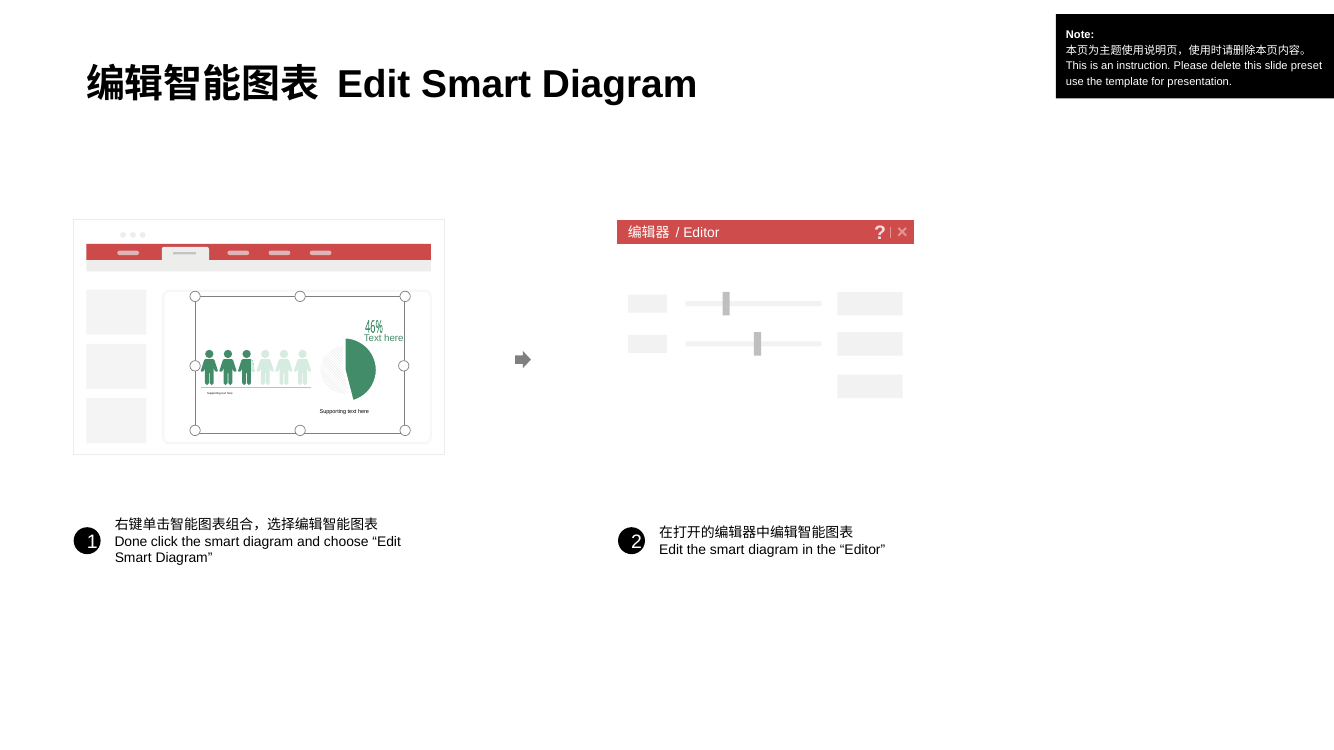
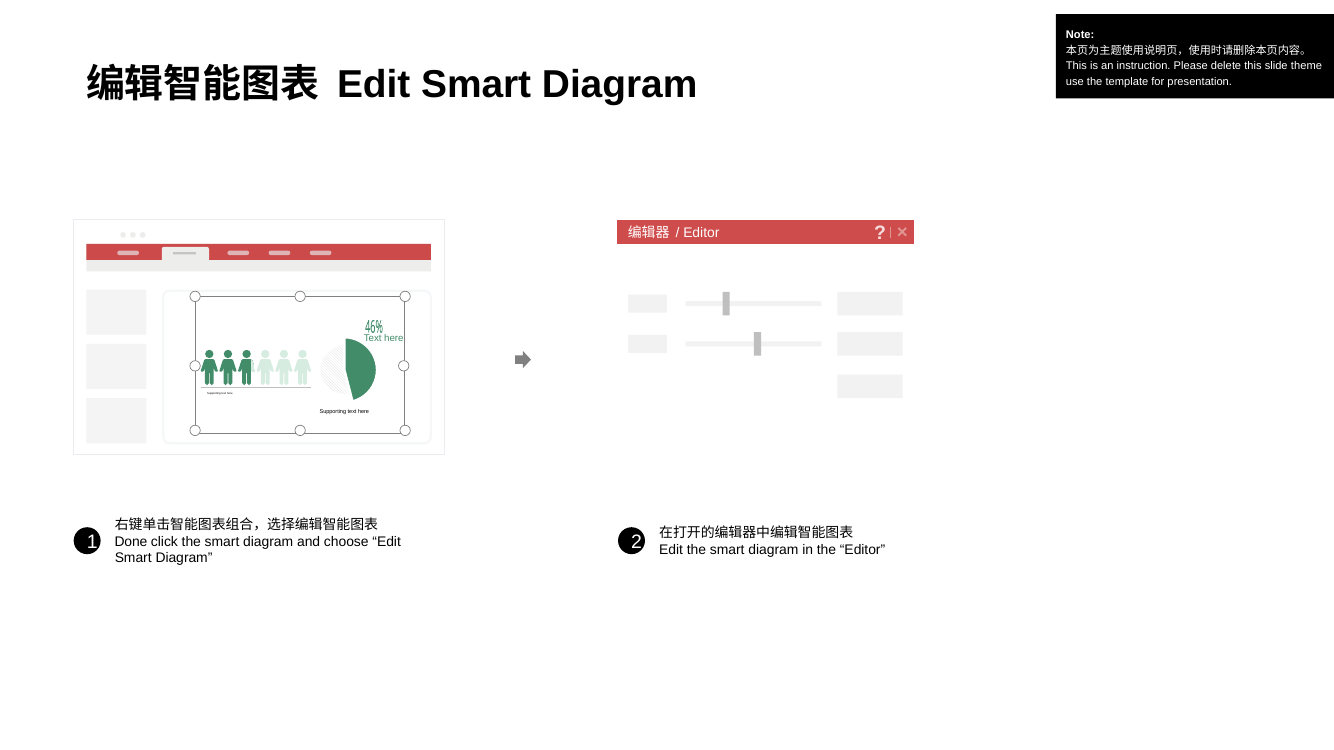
preset: preset -> theme
